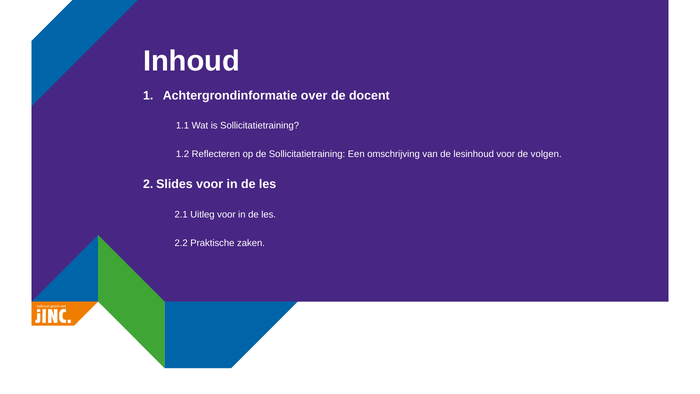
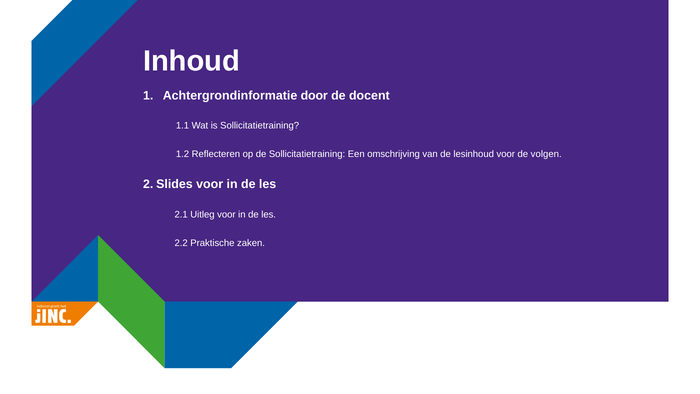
over: over -> door
